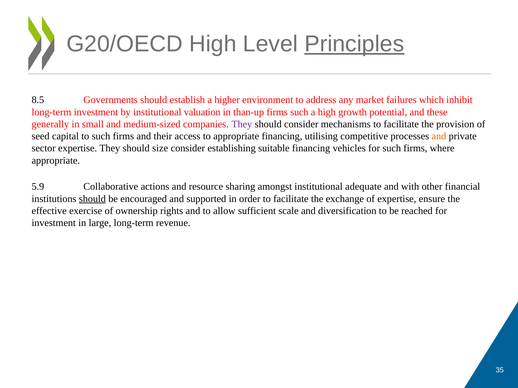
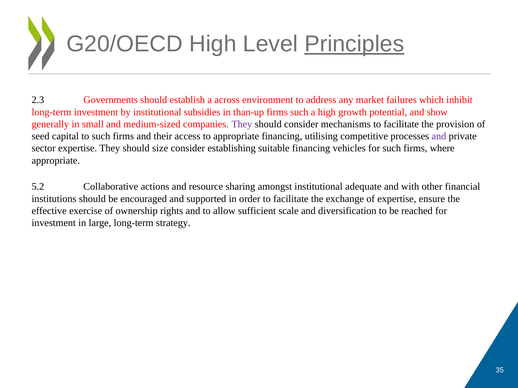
8.5: 8.5 -> 2.3
higher: higher -> across
valuation: valuation -> subsidies
these: these -> show
and at (439, 136) colour: orange -> purple
5.9: 5.9 -> 5.2
should at (92, 199) underline: present -> none
revenue: revenue -> strategy
